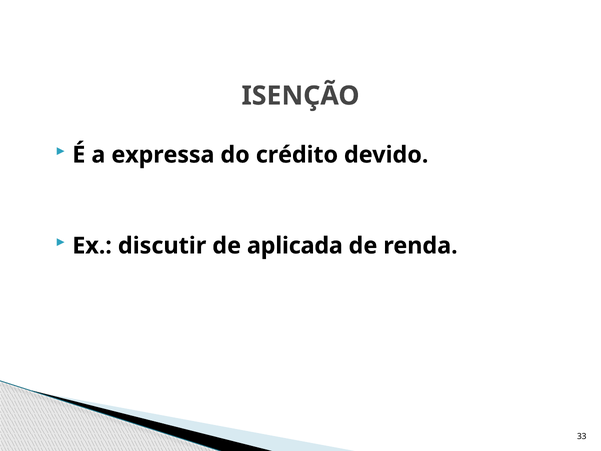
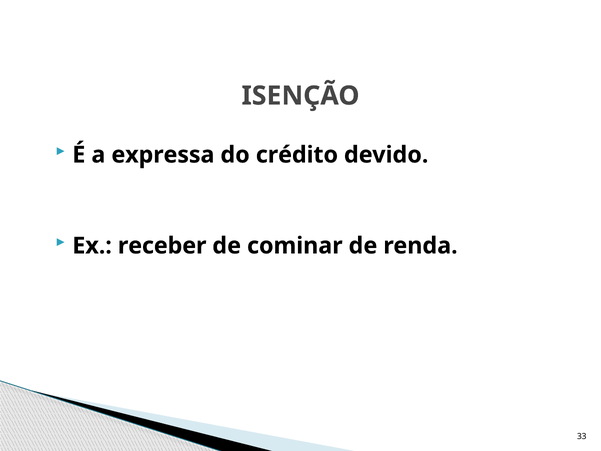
discutir: discutir -> receber
aplicada: aplicada -> cominar
